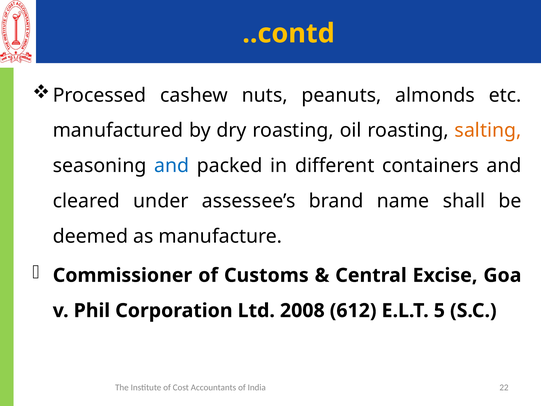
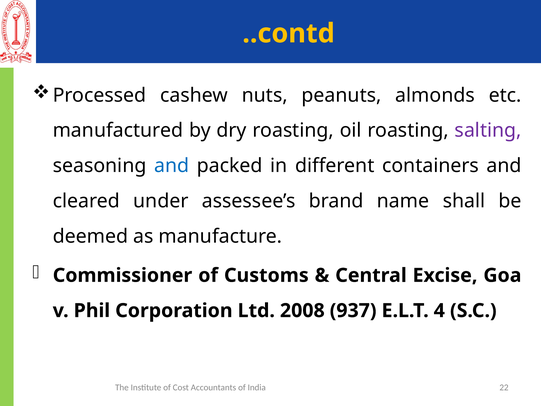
salting colour: orange -> purple
612: 612 -> 937
5: 5 -> 4
